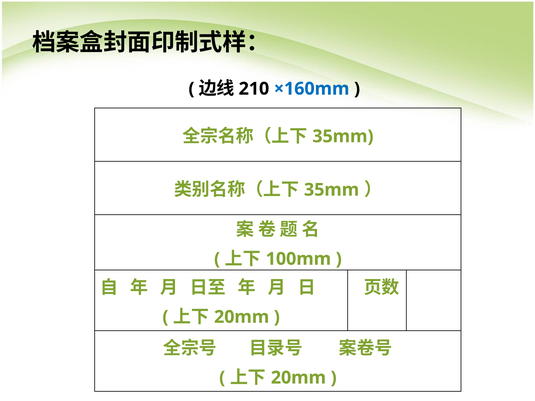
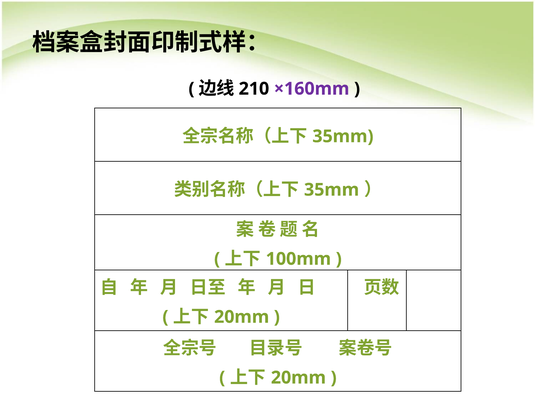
×160mm colour: blue -> purple
